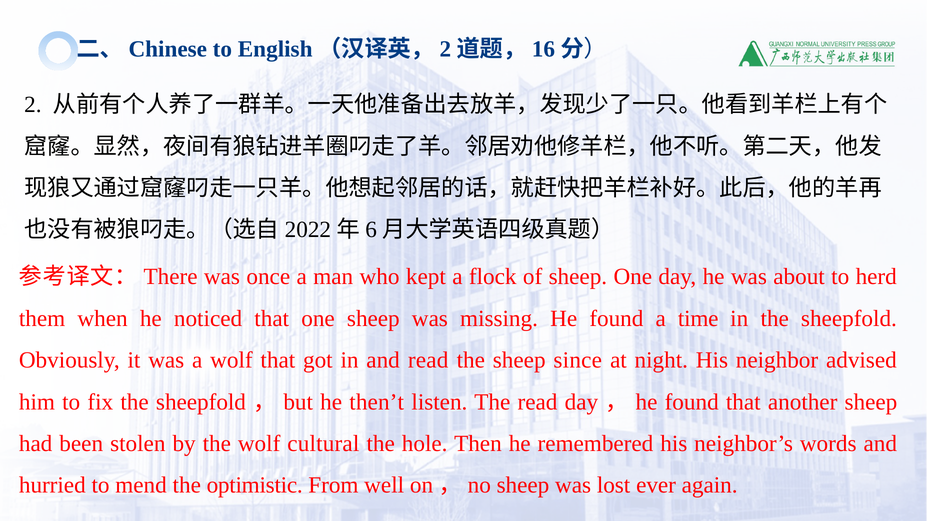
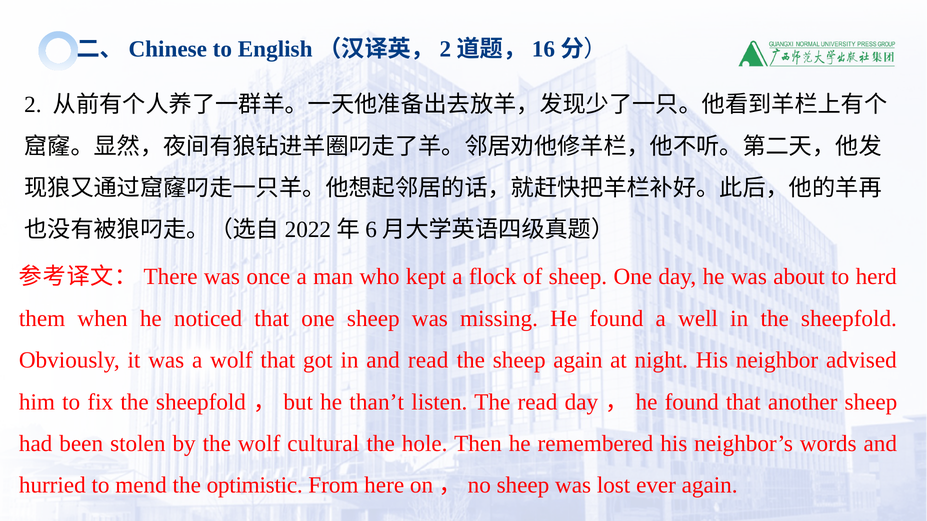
time: time -> well
sheep since: since -> again
then’t: then’t -> than’t
well: well -> here
